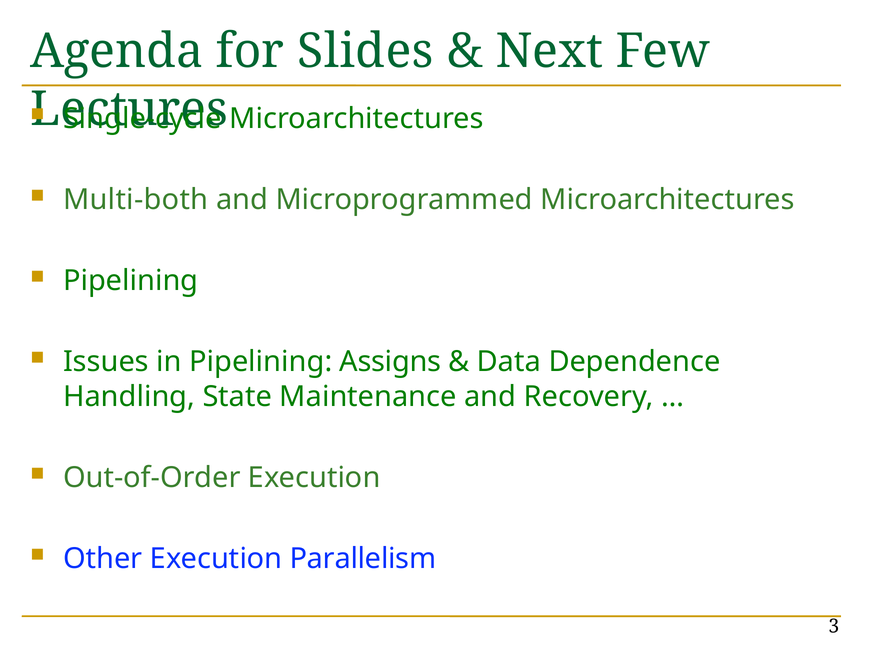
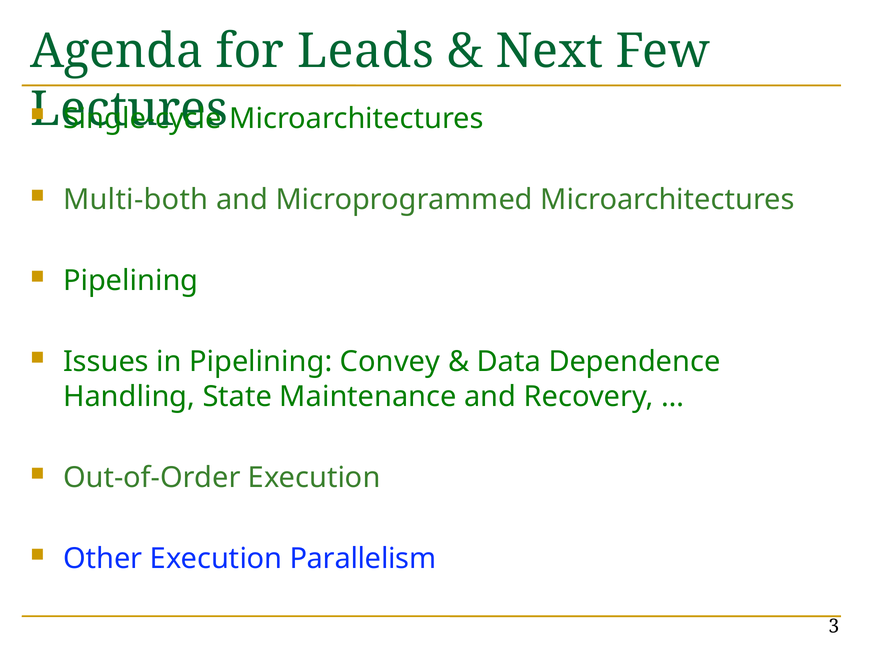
Slides: Slides -> Leads
Assigns: Assigns -> Convey
